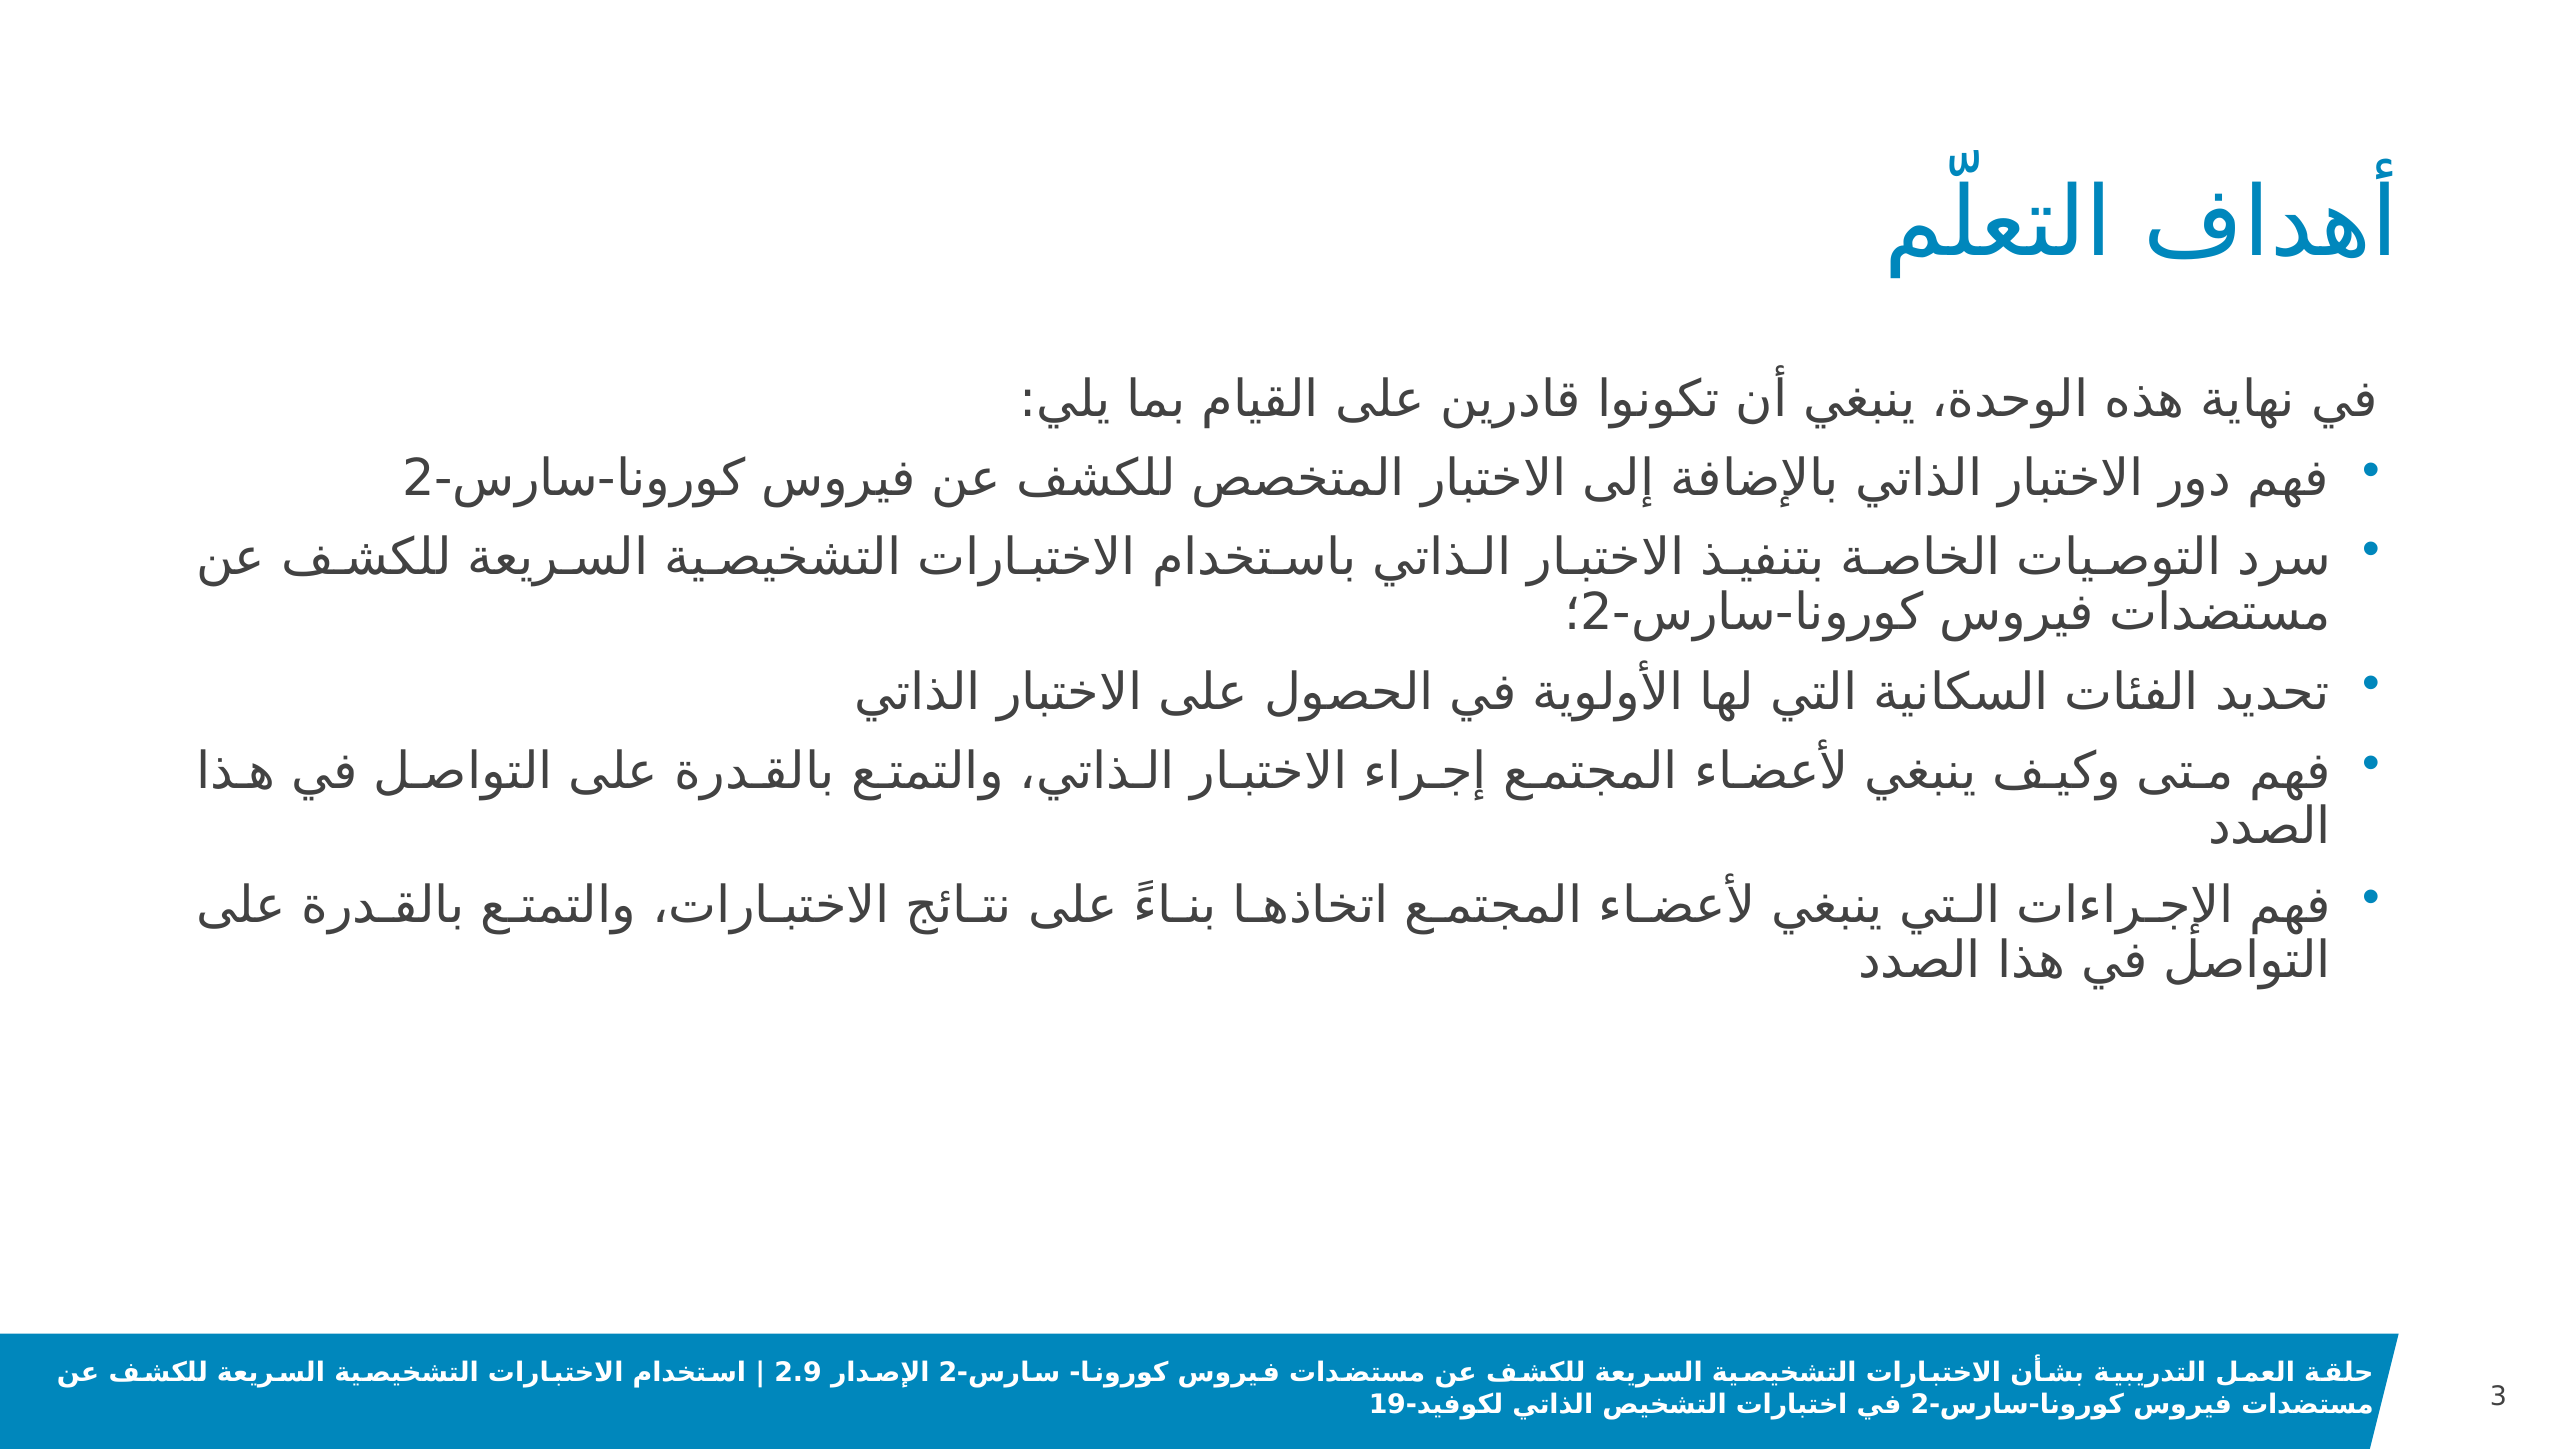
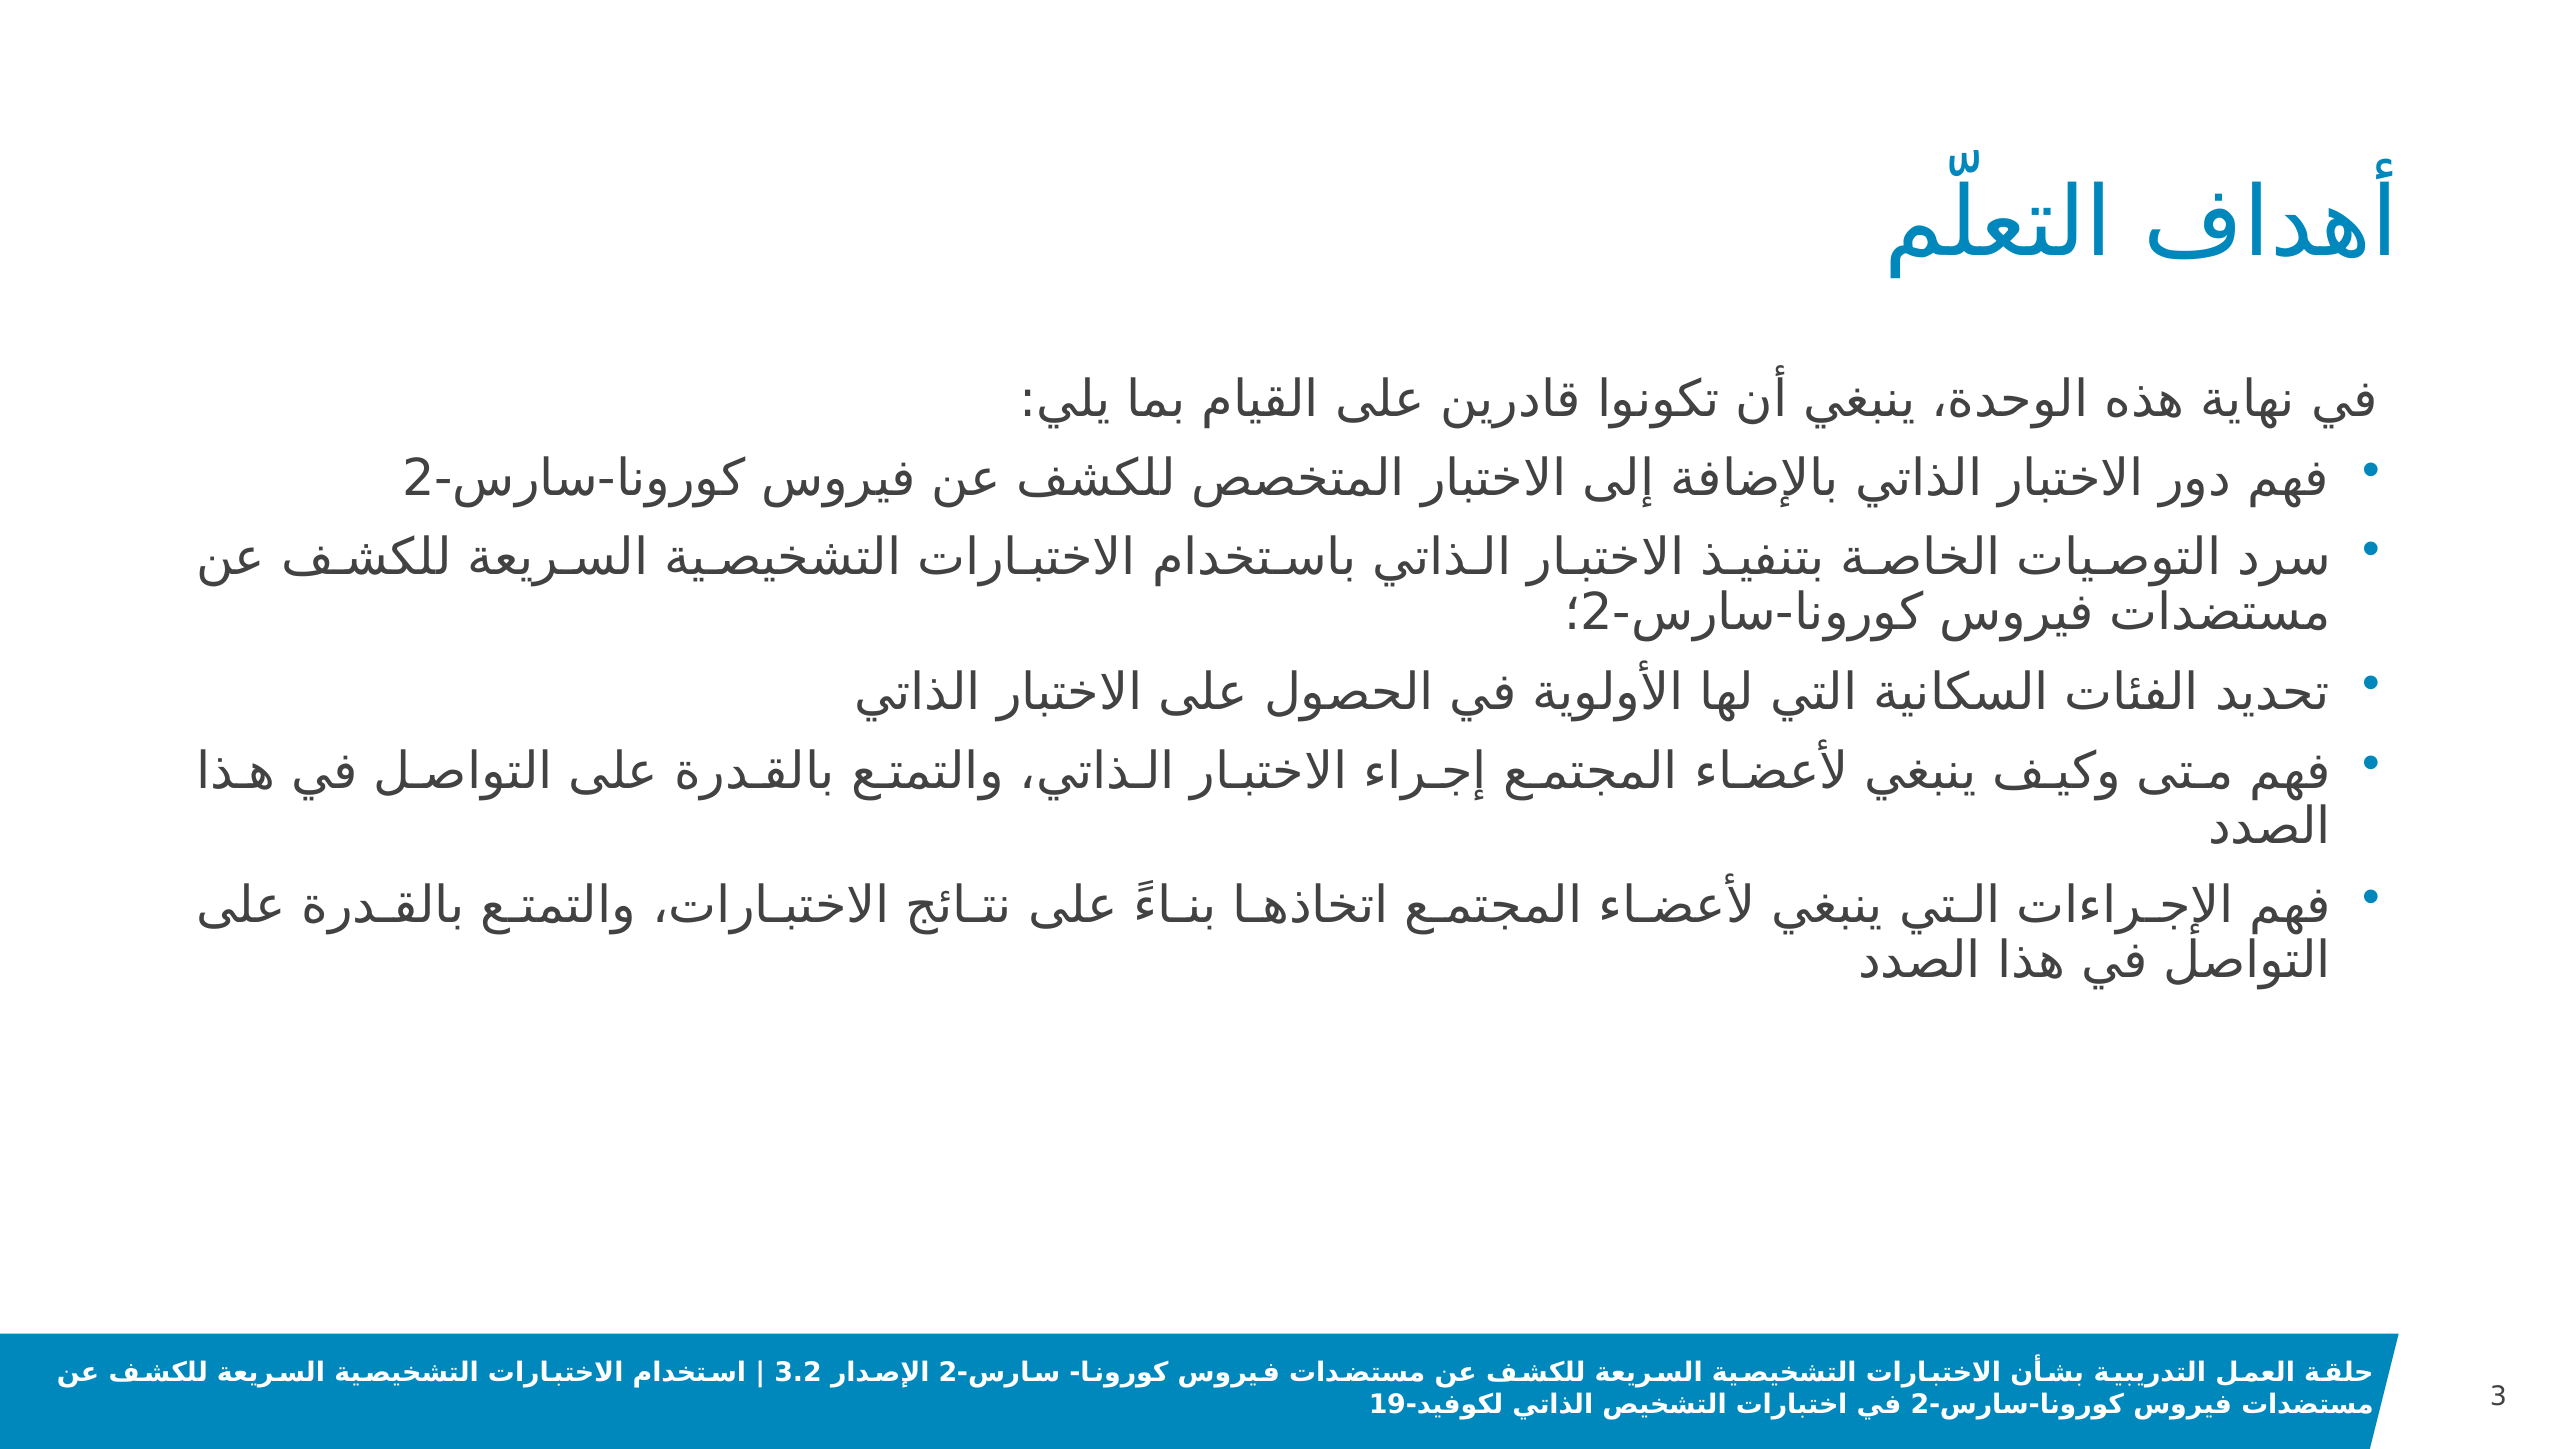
2.9: 2.9 -> 3.2
